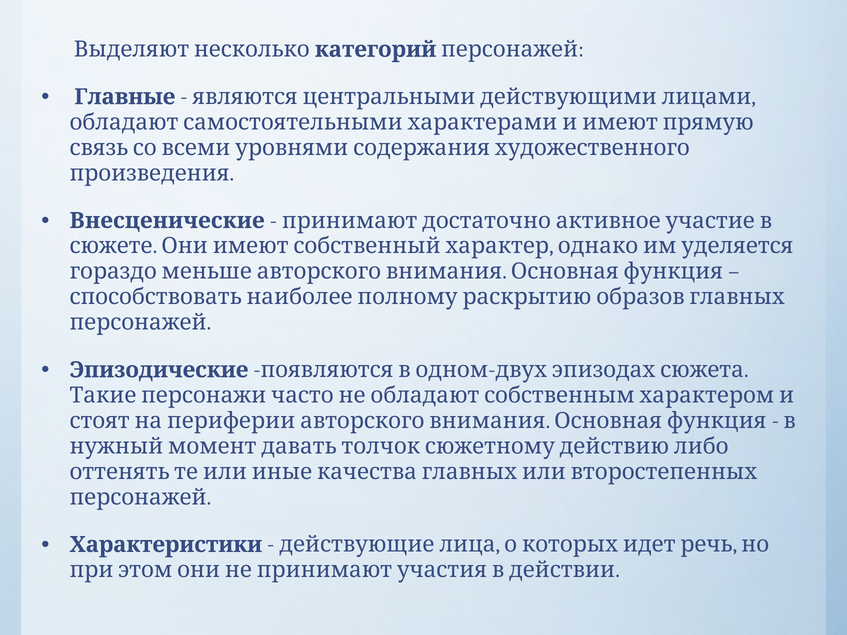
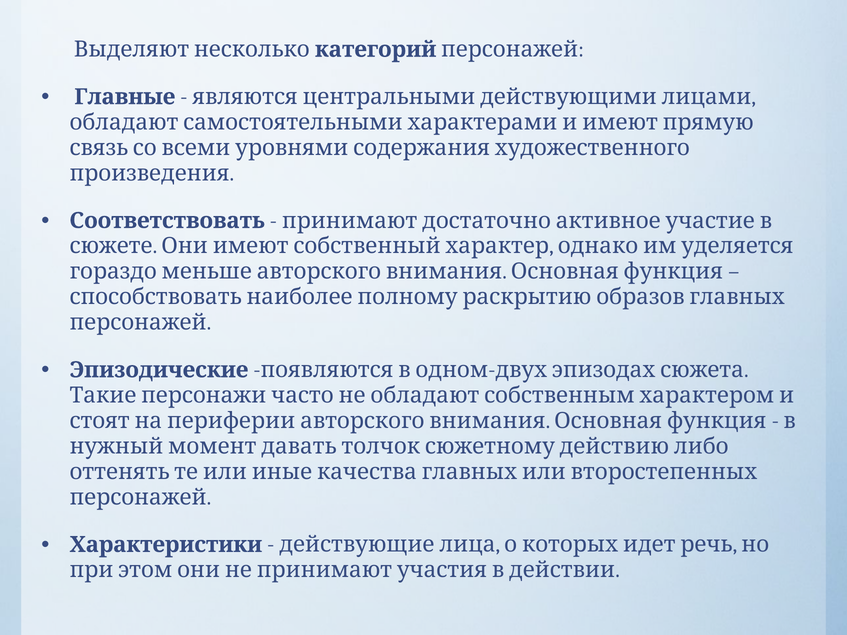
Внесценические: Внесценические -> Соответствовать
